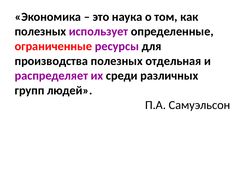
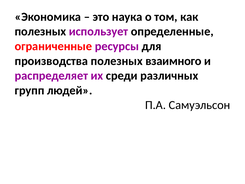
отдельная: отдельная -> взаимного
